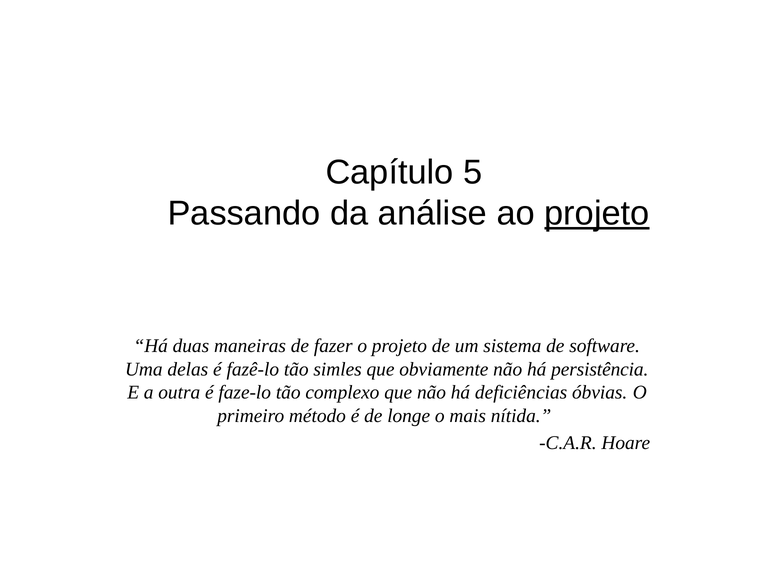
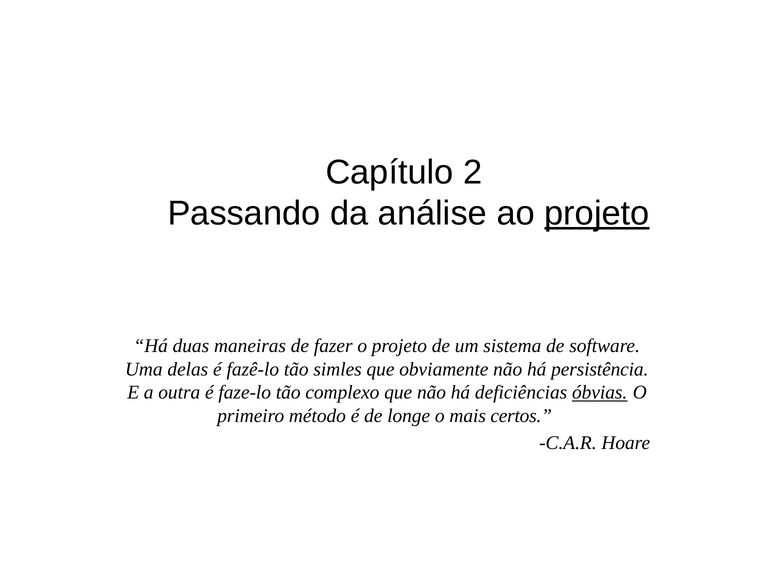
5: 5 -> 2
óbvias underline: none -> present
nítida: nítida -> certos
